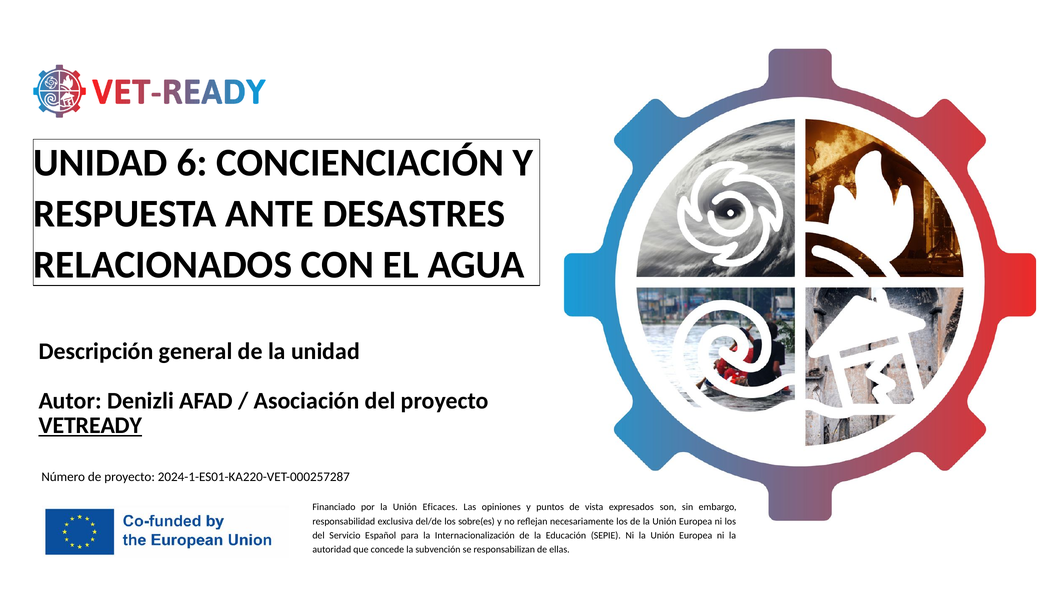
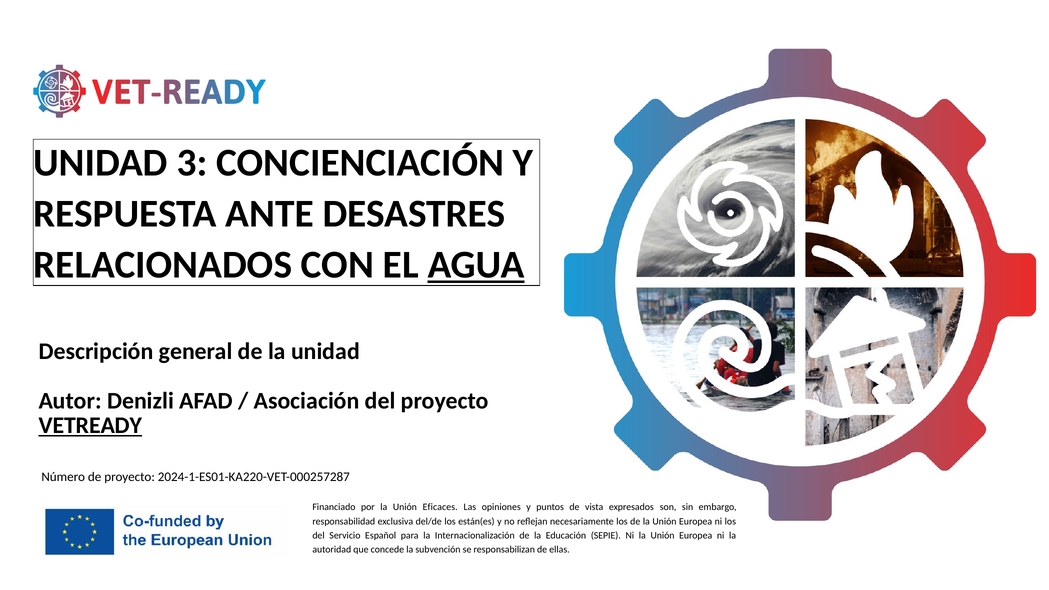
6: 6 -> 3
AGUA underline: none -> present
sobre(es: sobre(es -> están(es
